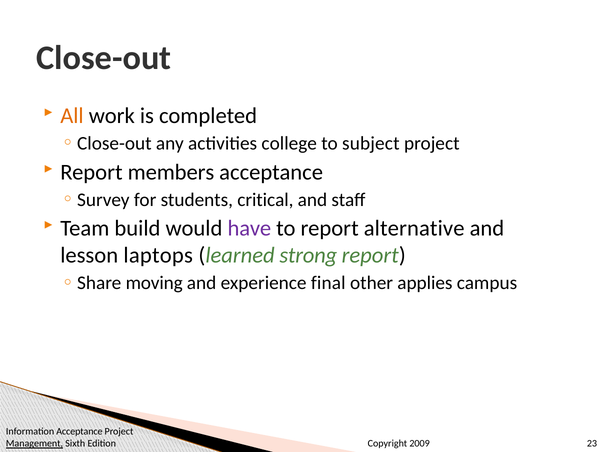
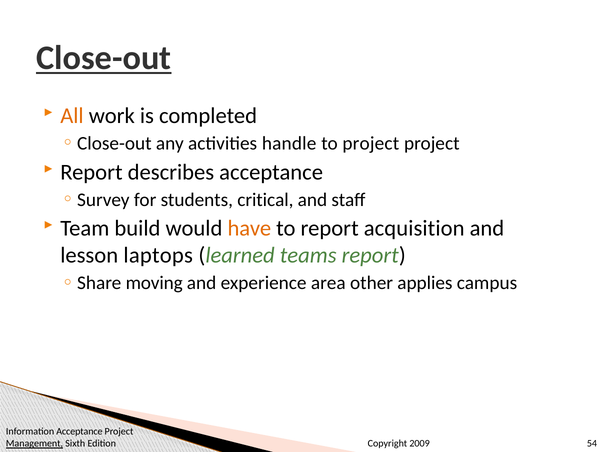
Close-out underline: none -> present
college: college -> handle
to subject: subject -> project
members: members -> describes
have colour: purple -> orange
alternative: alternative -> acquisition
strong: strong -> teams
final: final -> area
23: 23 -> 54
